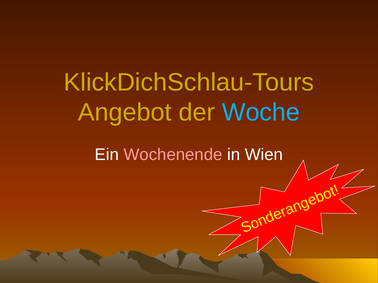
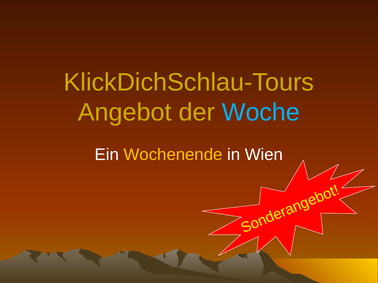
Wochenende colour: pink -> yellow
